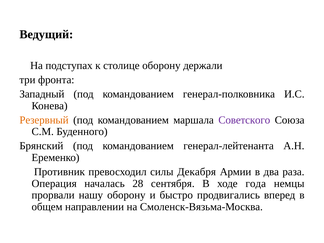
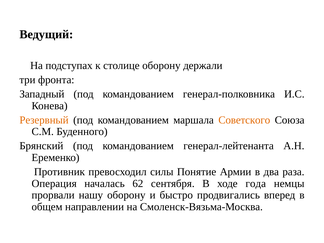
Советского colour: purple -> orange
Декабря: Декабря -> Понятие
28: 28 -> 62
